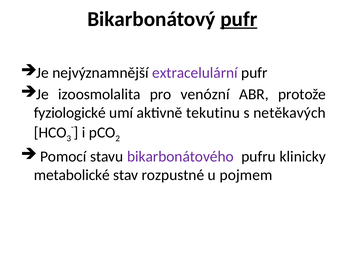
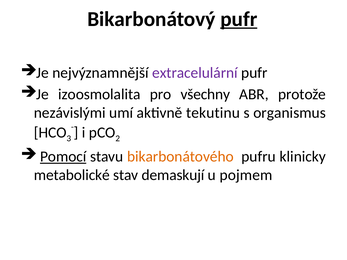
venózní: venózní -> všechny
fyziologické: fyziologické -> nezávislými
netěkavých: netěkavých -> organismus
Pomocí underline: none -> present
bikarbonátového colour: purple -> orange
rozpustné: rozpustné -> demaskují
